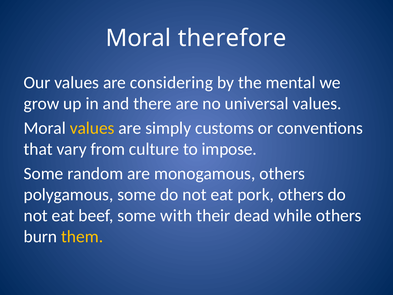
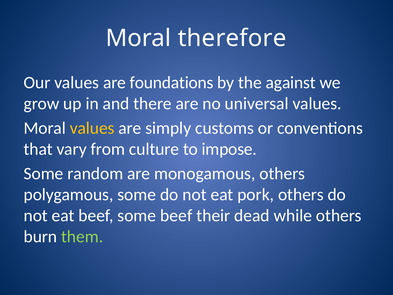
considering: considering -> foundations
mental: mental -> against
some with: with -> beef
them colour: yellow -> light green
